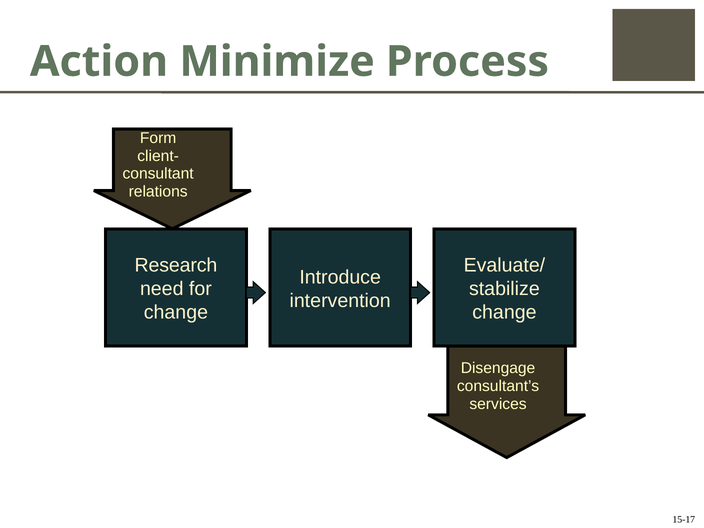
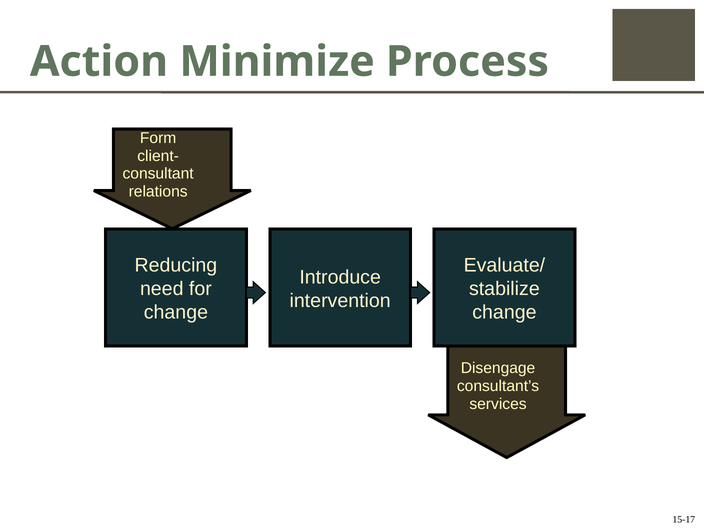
Research: Research -> Reducing
